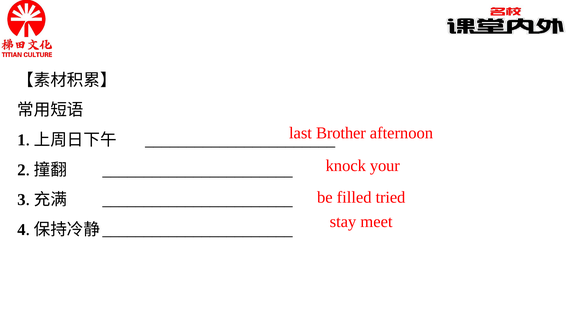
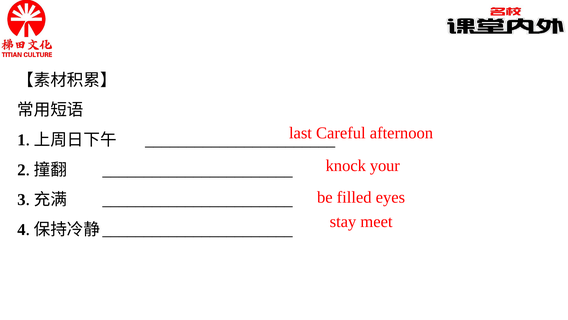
Brother: Brother -> Careful
tried: tried -> eyes
